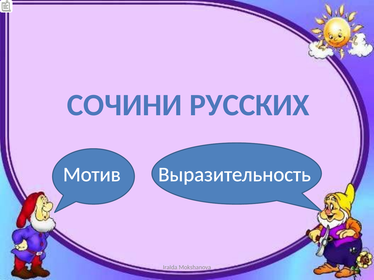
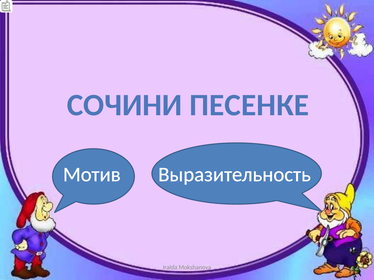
РУССКИХ: РУССКИХ -> ПЕСЕНКЕ
